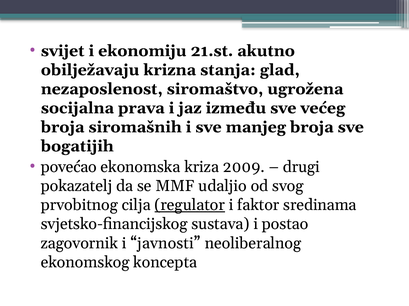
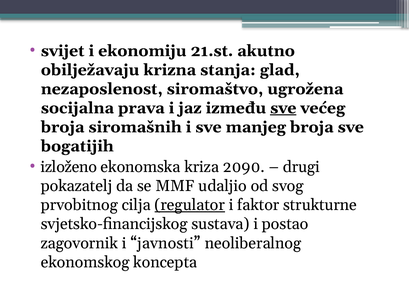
sve at (283, 108) underline: none -> present
povećao: povećao -> izloženo
2009: 2009 -> 2090
sredinama: sredinama -> strukturne
